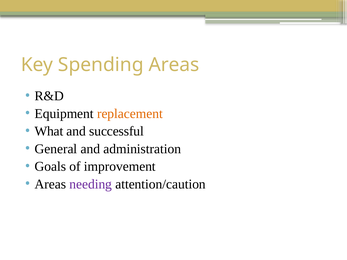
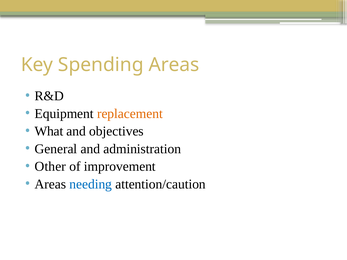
successful: successful -> objectives
Goals: Goals -> Other
needing colour: purple -> blue
